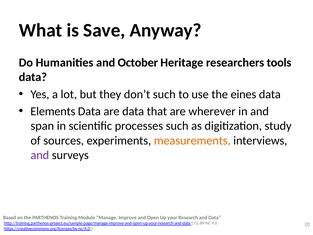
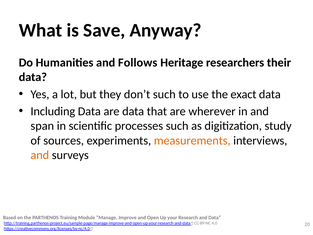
October: October -> Follows
tools: tools -> their
eines: eines -> exact
Elements: Elements -> Including
and at (40, 155) colour: purple -> orange
